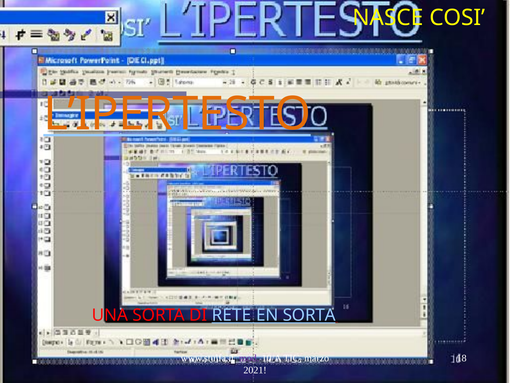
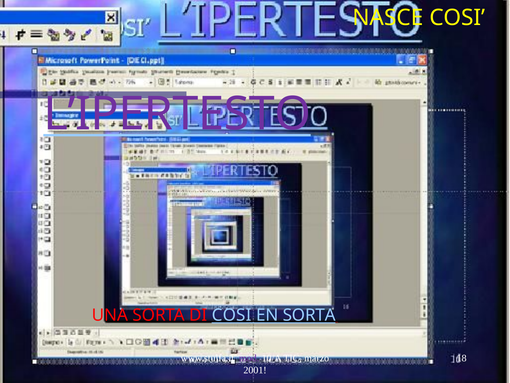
L’IPERTESTO colour: orange -> purple
DI RETE: RETE -> COSI
2021: 2021 -> 2001
